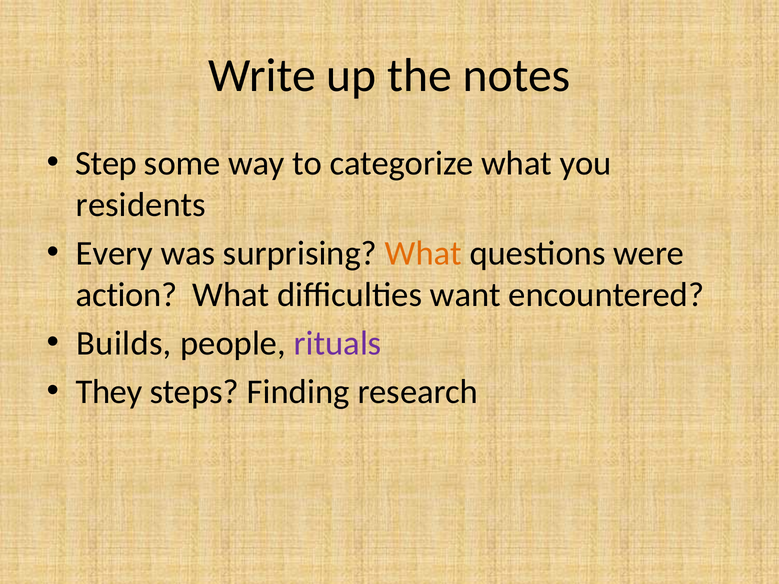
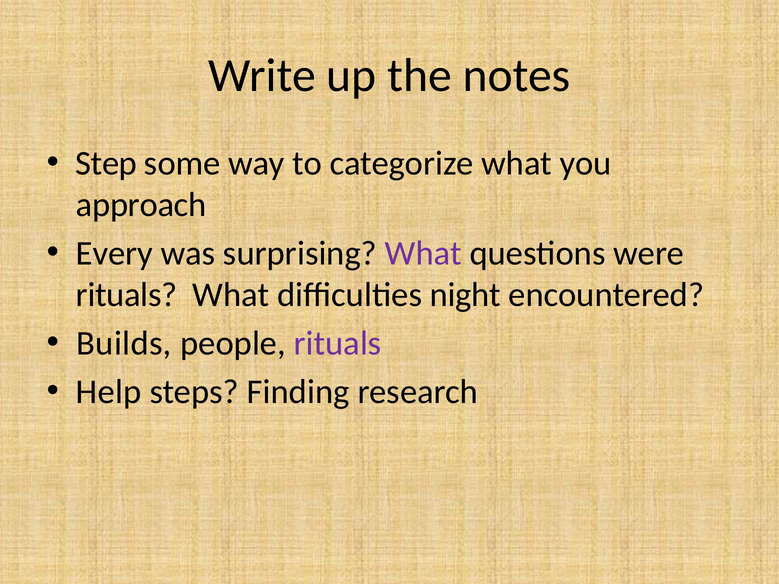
residents: residents -> approach
What at (423, 253) colour: orange -> purple
action at (127, 295): action -> rituals
want: want -> night
They: They -> Help
